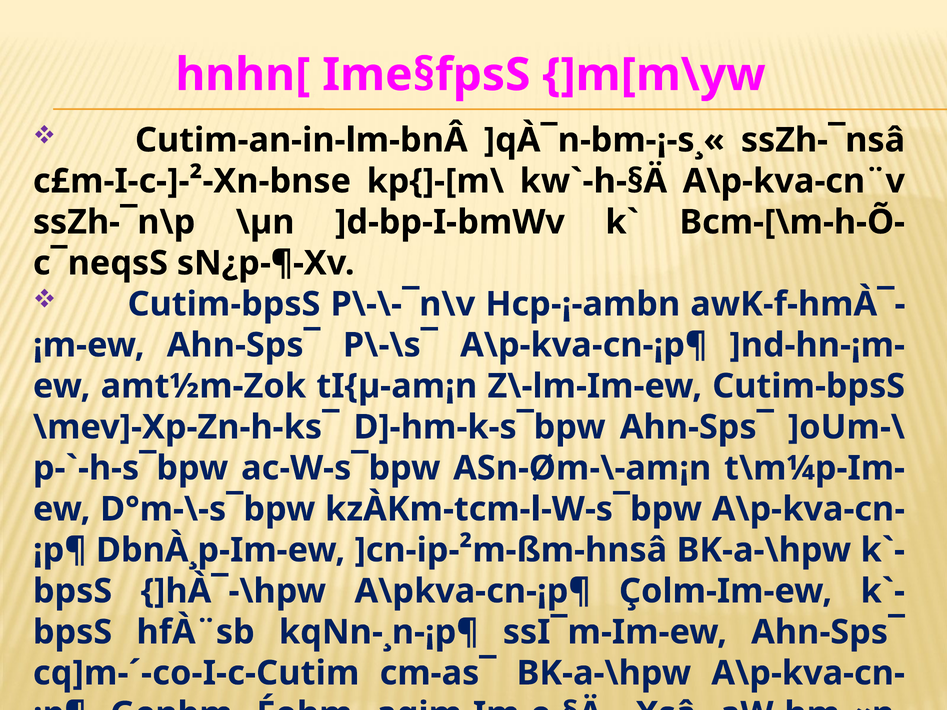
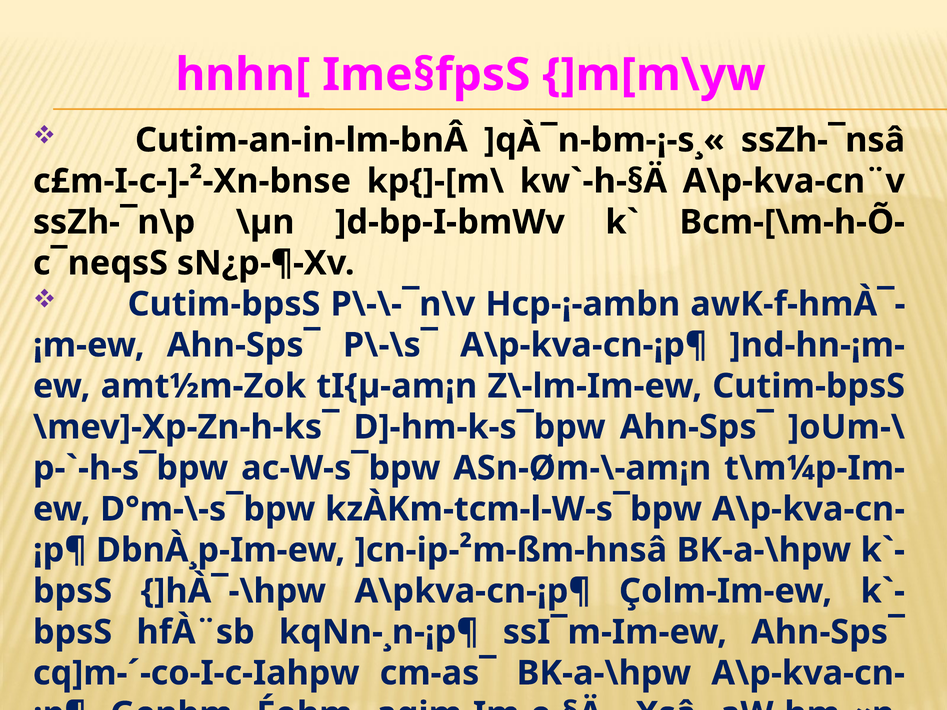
cq]m-´-co-I-c-Cutim: cq]m-´-co-I-c-Cutim -> cq]m-´-co-I-c-Iahpw
